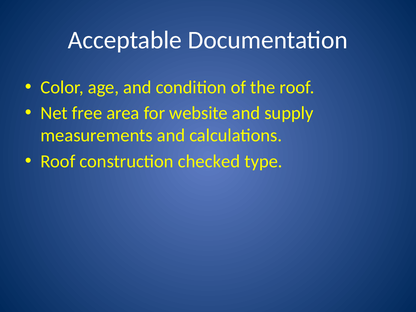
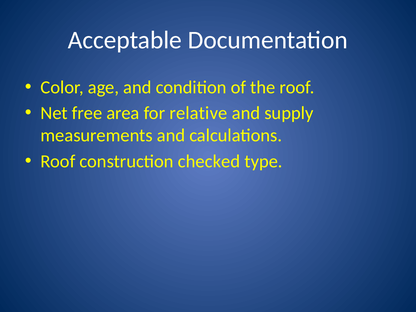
website: website -> relative
